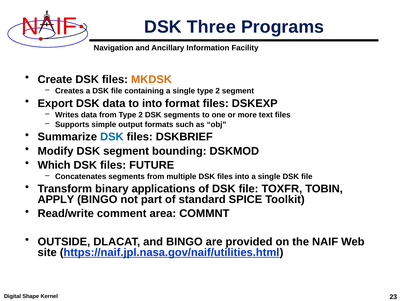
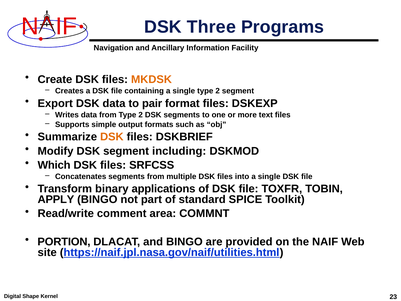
to into: into -> pair
DSK at (112, 137) colour: blue -> orange
bounding: bounding -> including
FUTURE: FUTURE -> SRFCSS
OUTSIDE: OUTSIDE -> PORTION
